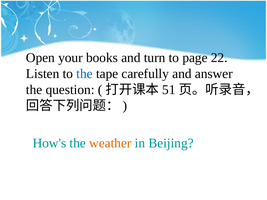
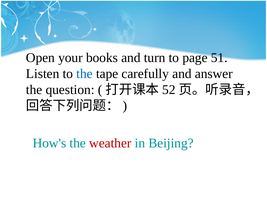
22: 22 -> 51
51: 51 -> 52
weather colour: orange -> red
